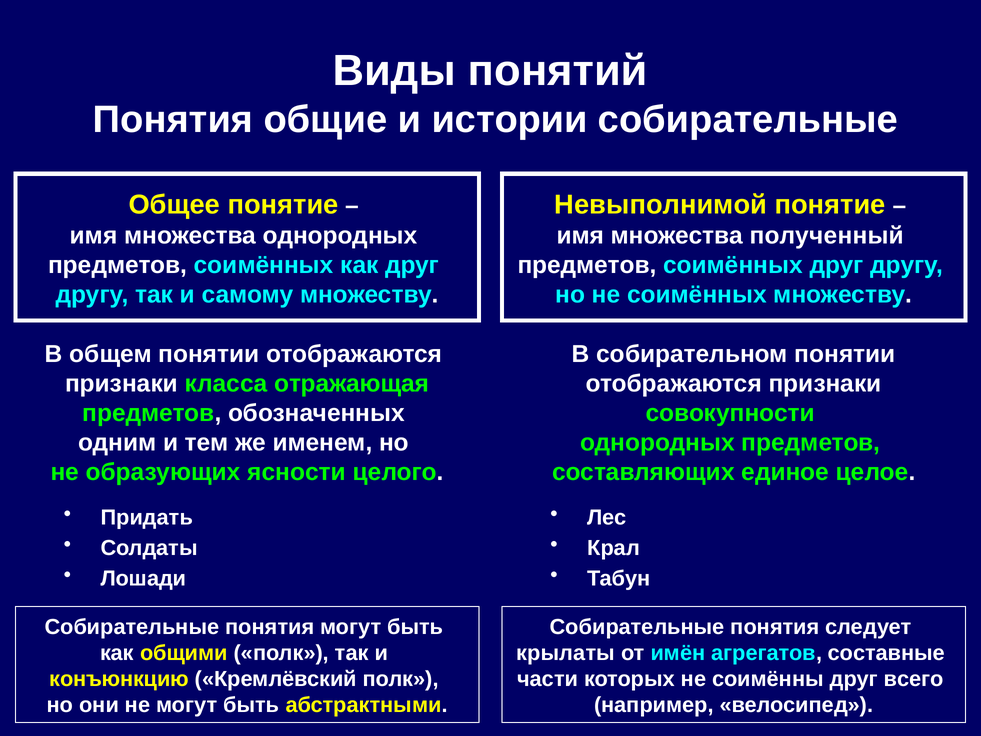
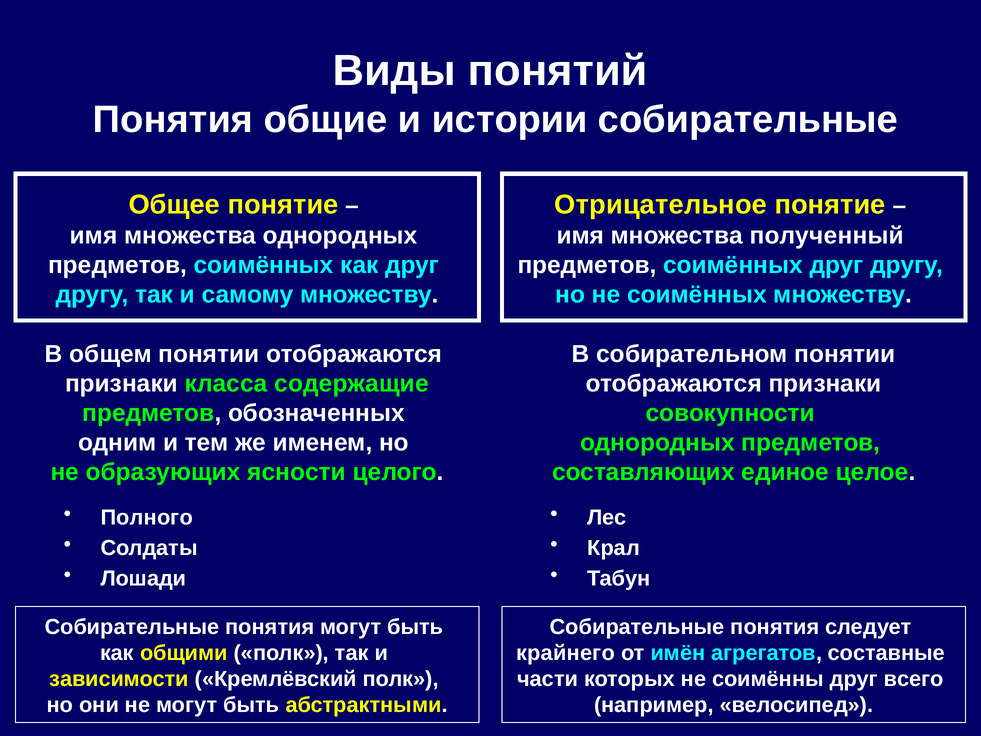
Невыполнимой: Невыполнимой -> Отрицательное
отражающая: отражающая -> содержащие
Придать: Придать -> Полного
крылаты: крылаты -> крайнего
конъюнкцию: конъюнкцию -> зависимости
